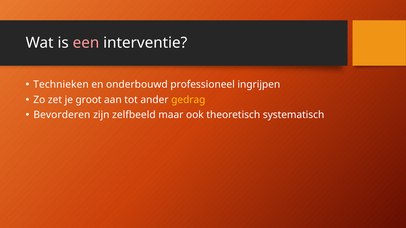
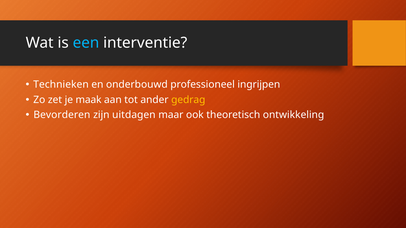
een colour: pink -> light blue
groot: groot -> maak
zelfbeeld: zelfbeeld -> uitdagen
systematisch: systematisch -> ontwikkeling
